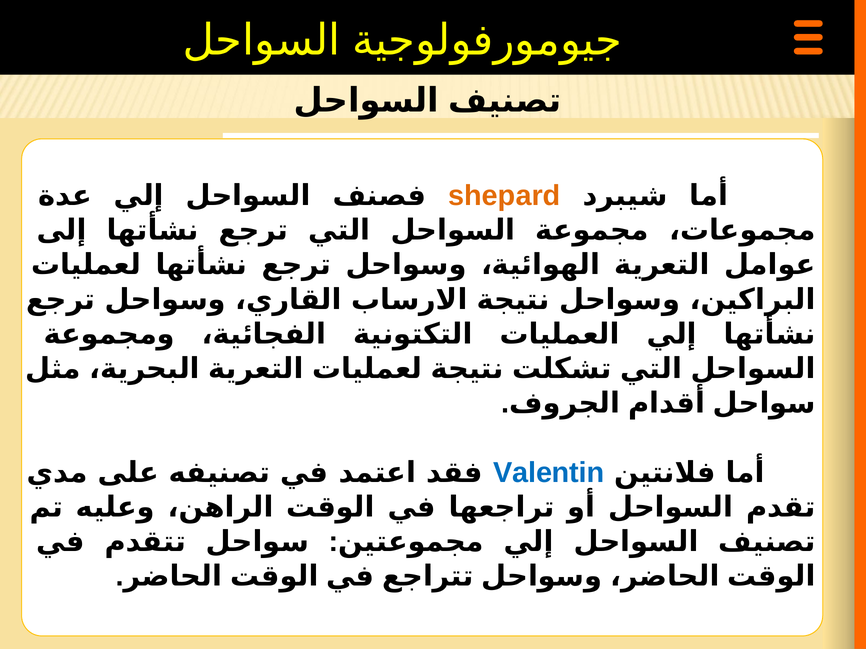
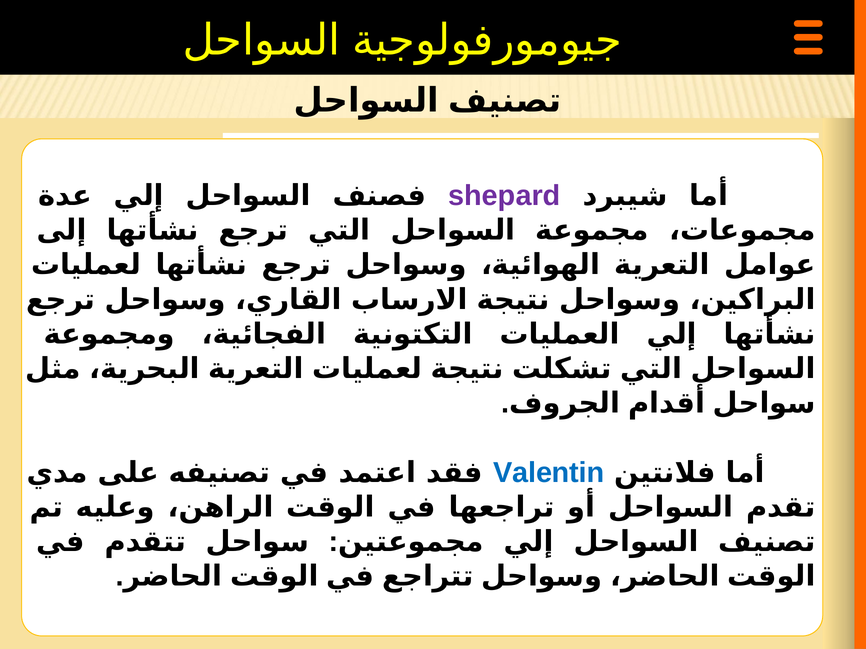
shepard colour: orange -> purple
